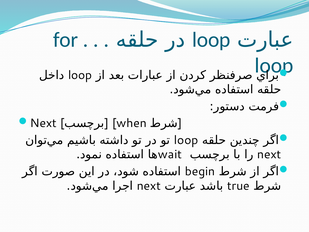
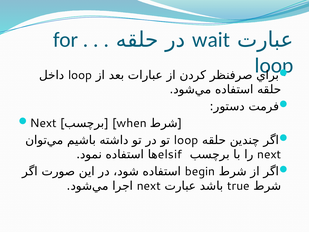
loop at (211, 40): loop -> wait
wait: wait -> elsif
